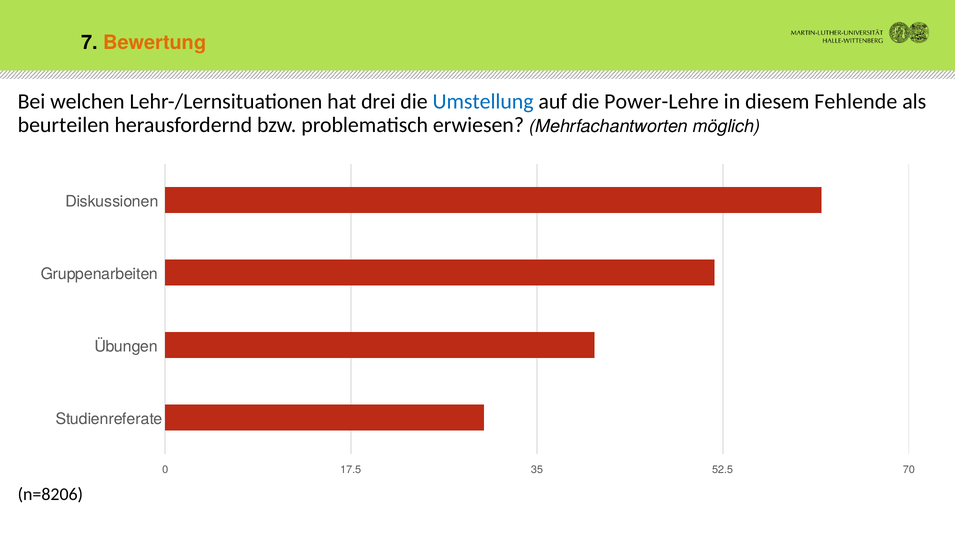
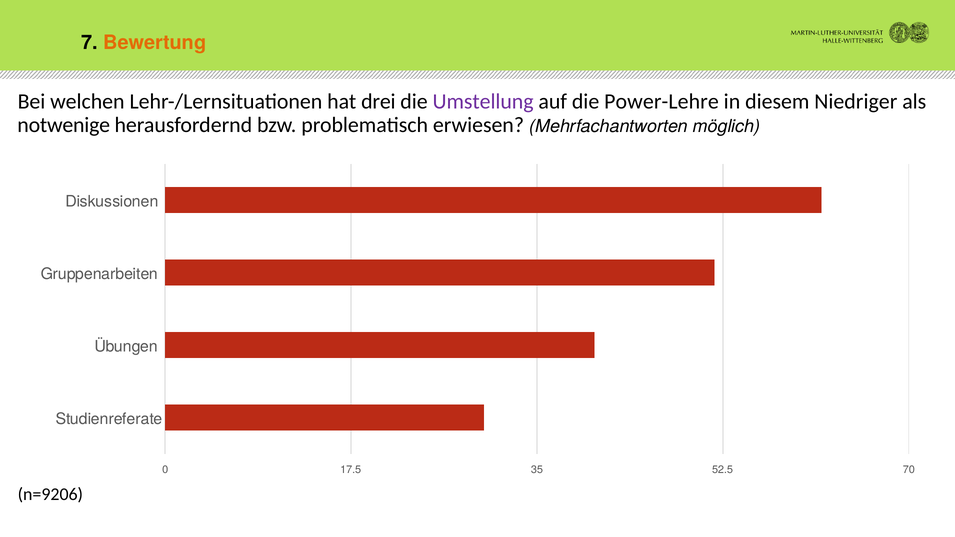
Umstellung colour: blue -> purple
Fehlende: Fehlende -> Niedriger
beurteilen: beurteilen -> notwenige
n=8206: n=8206 -> n=9206
